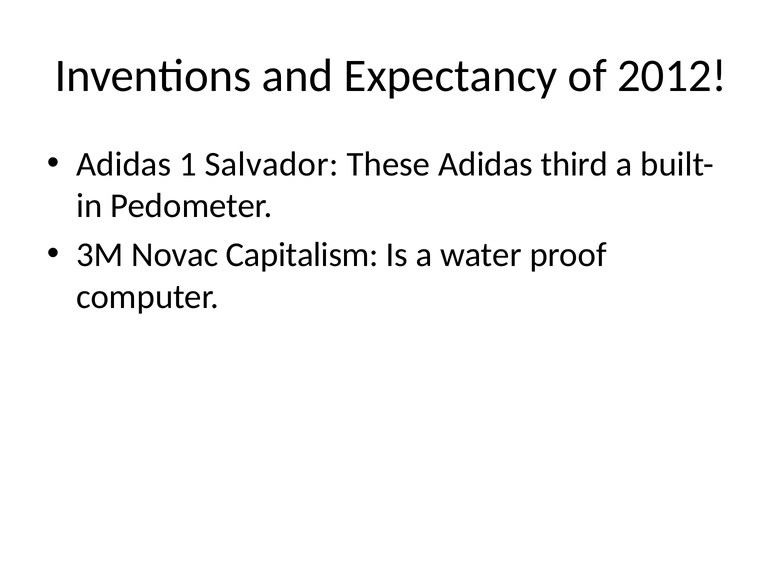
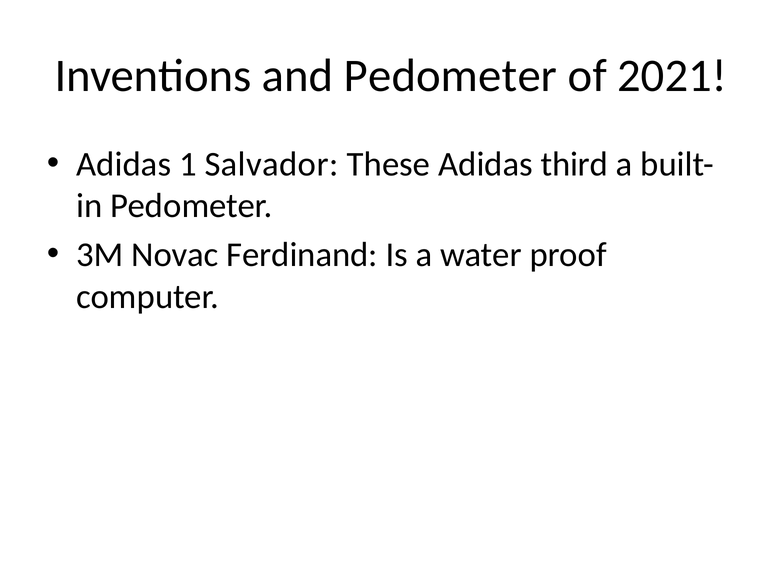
and Expectancy: Expectancy -> Pedometer
2012: 2012 -> 2021
Capitalism: Capitalism -> Ferdinand
